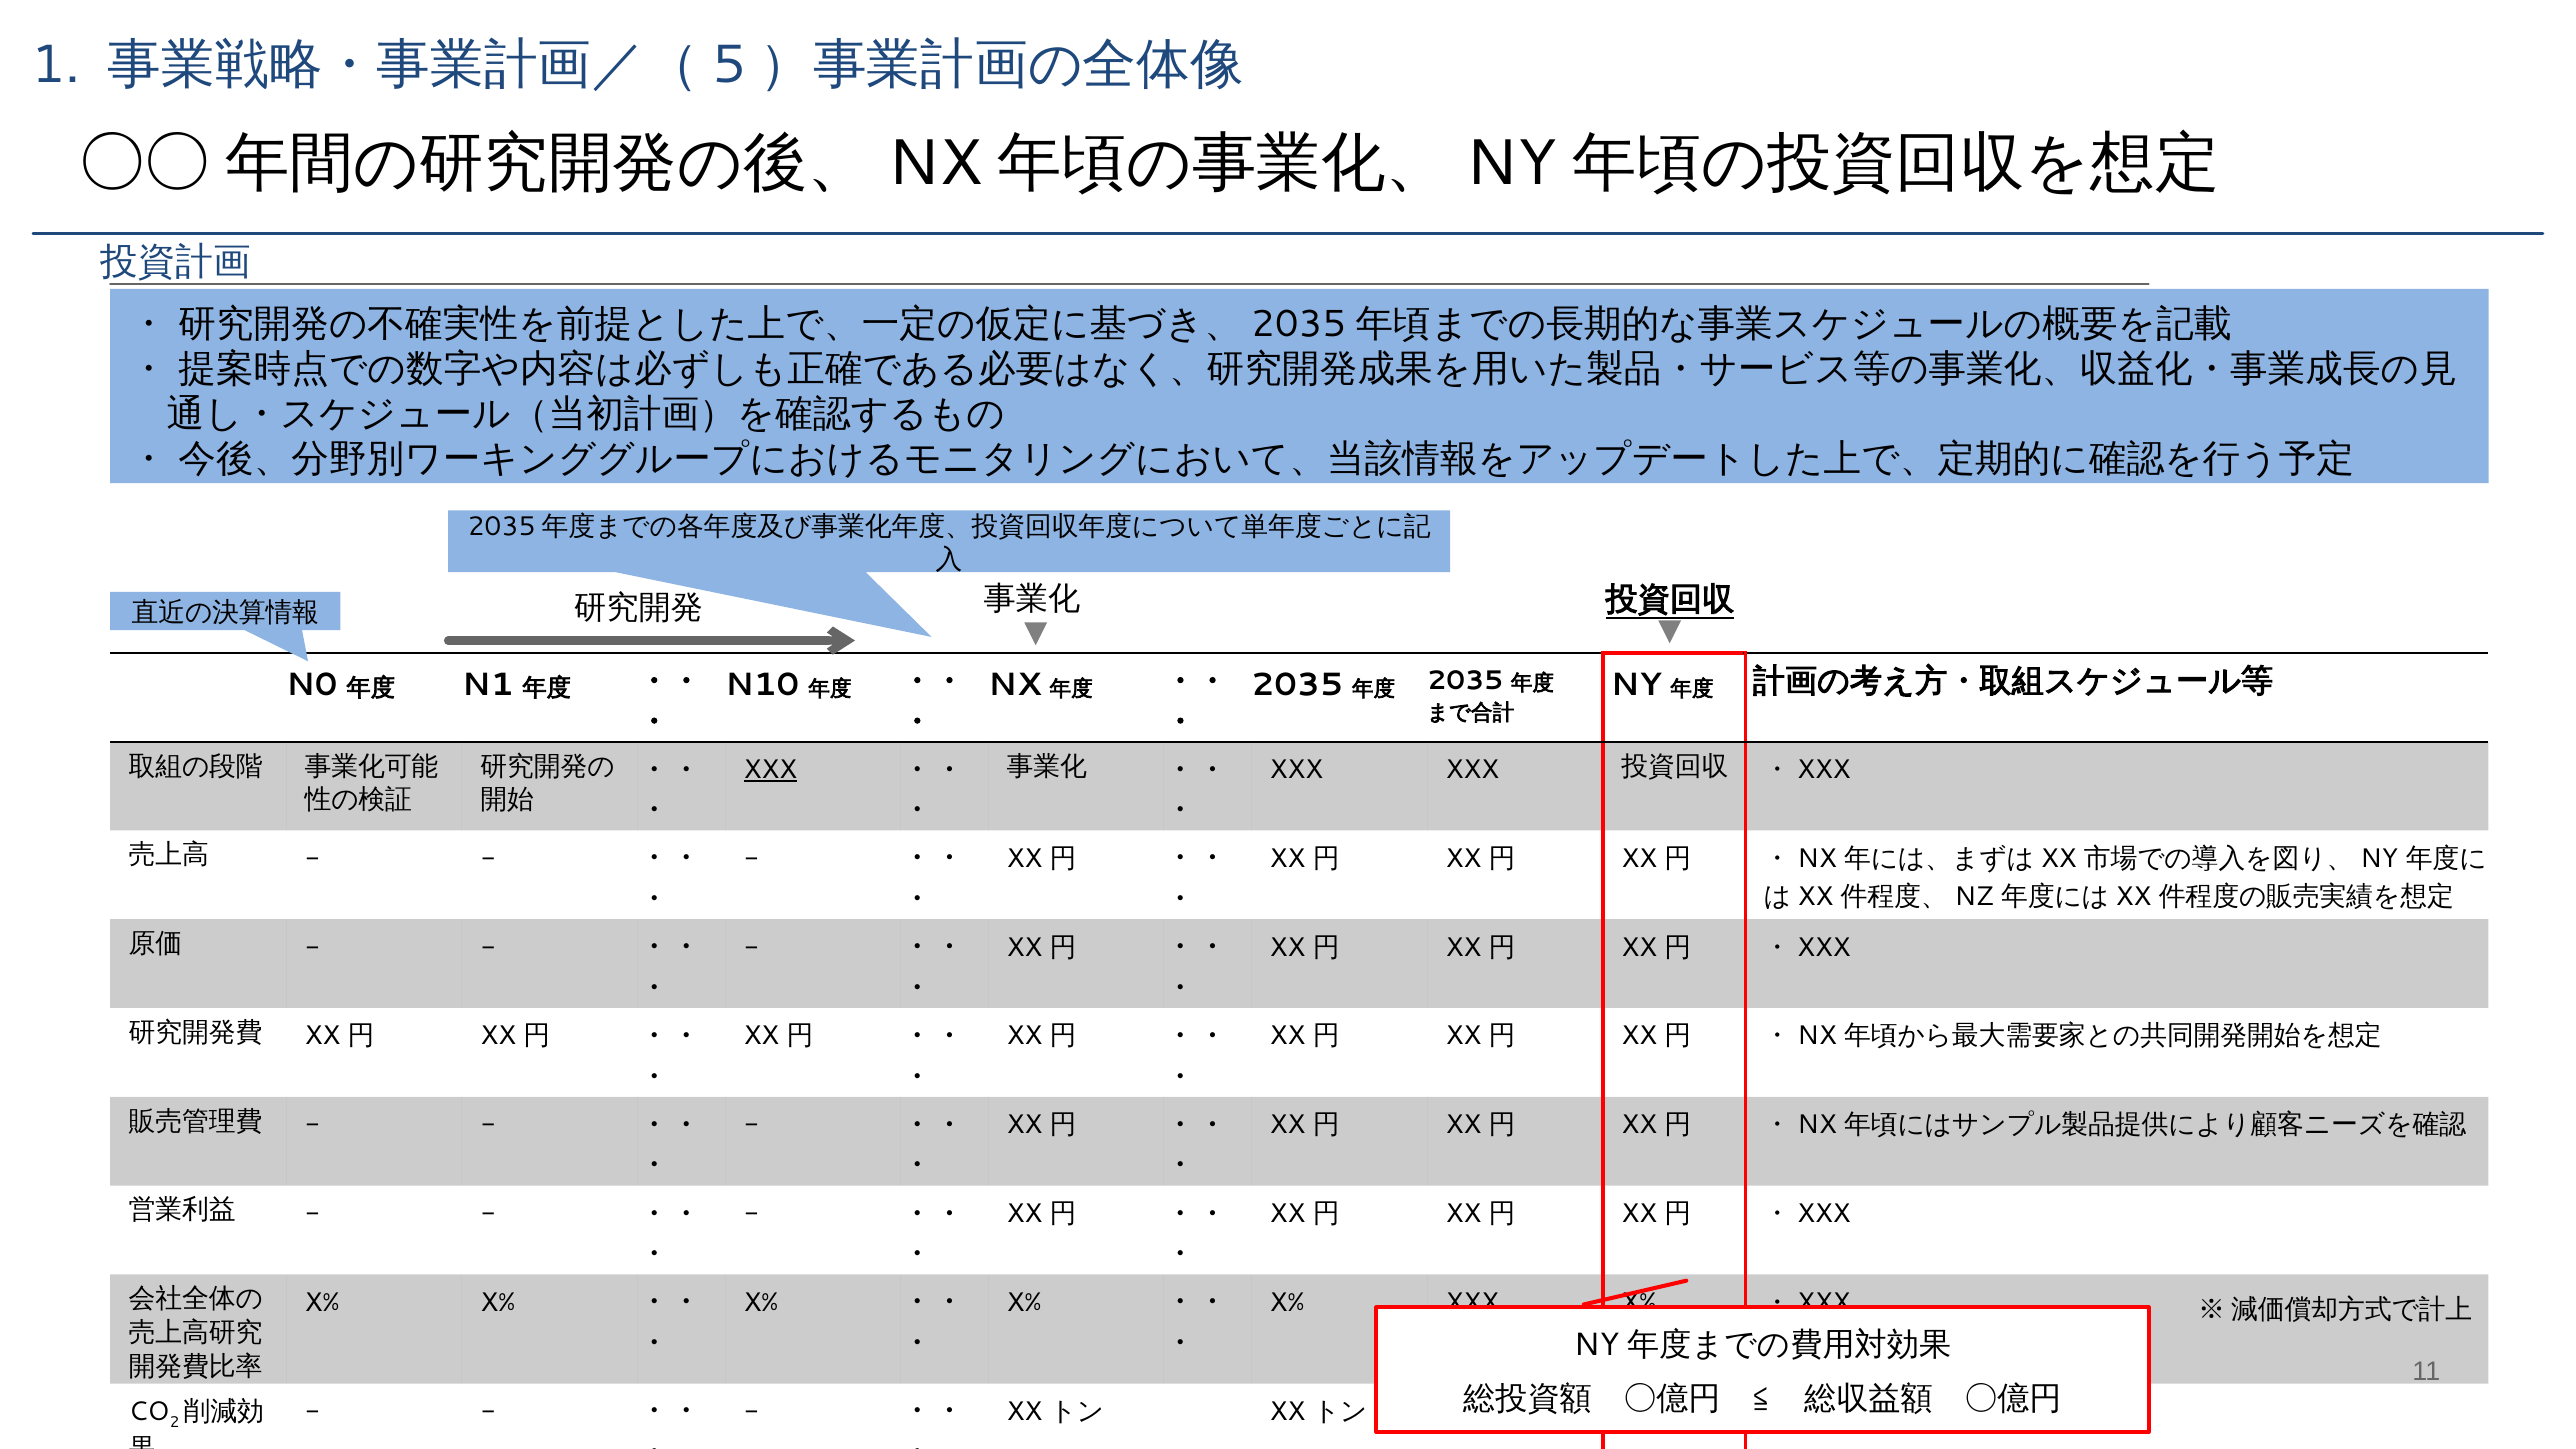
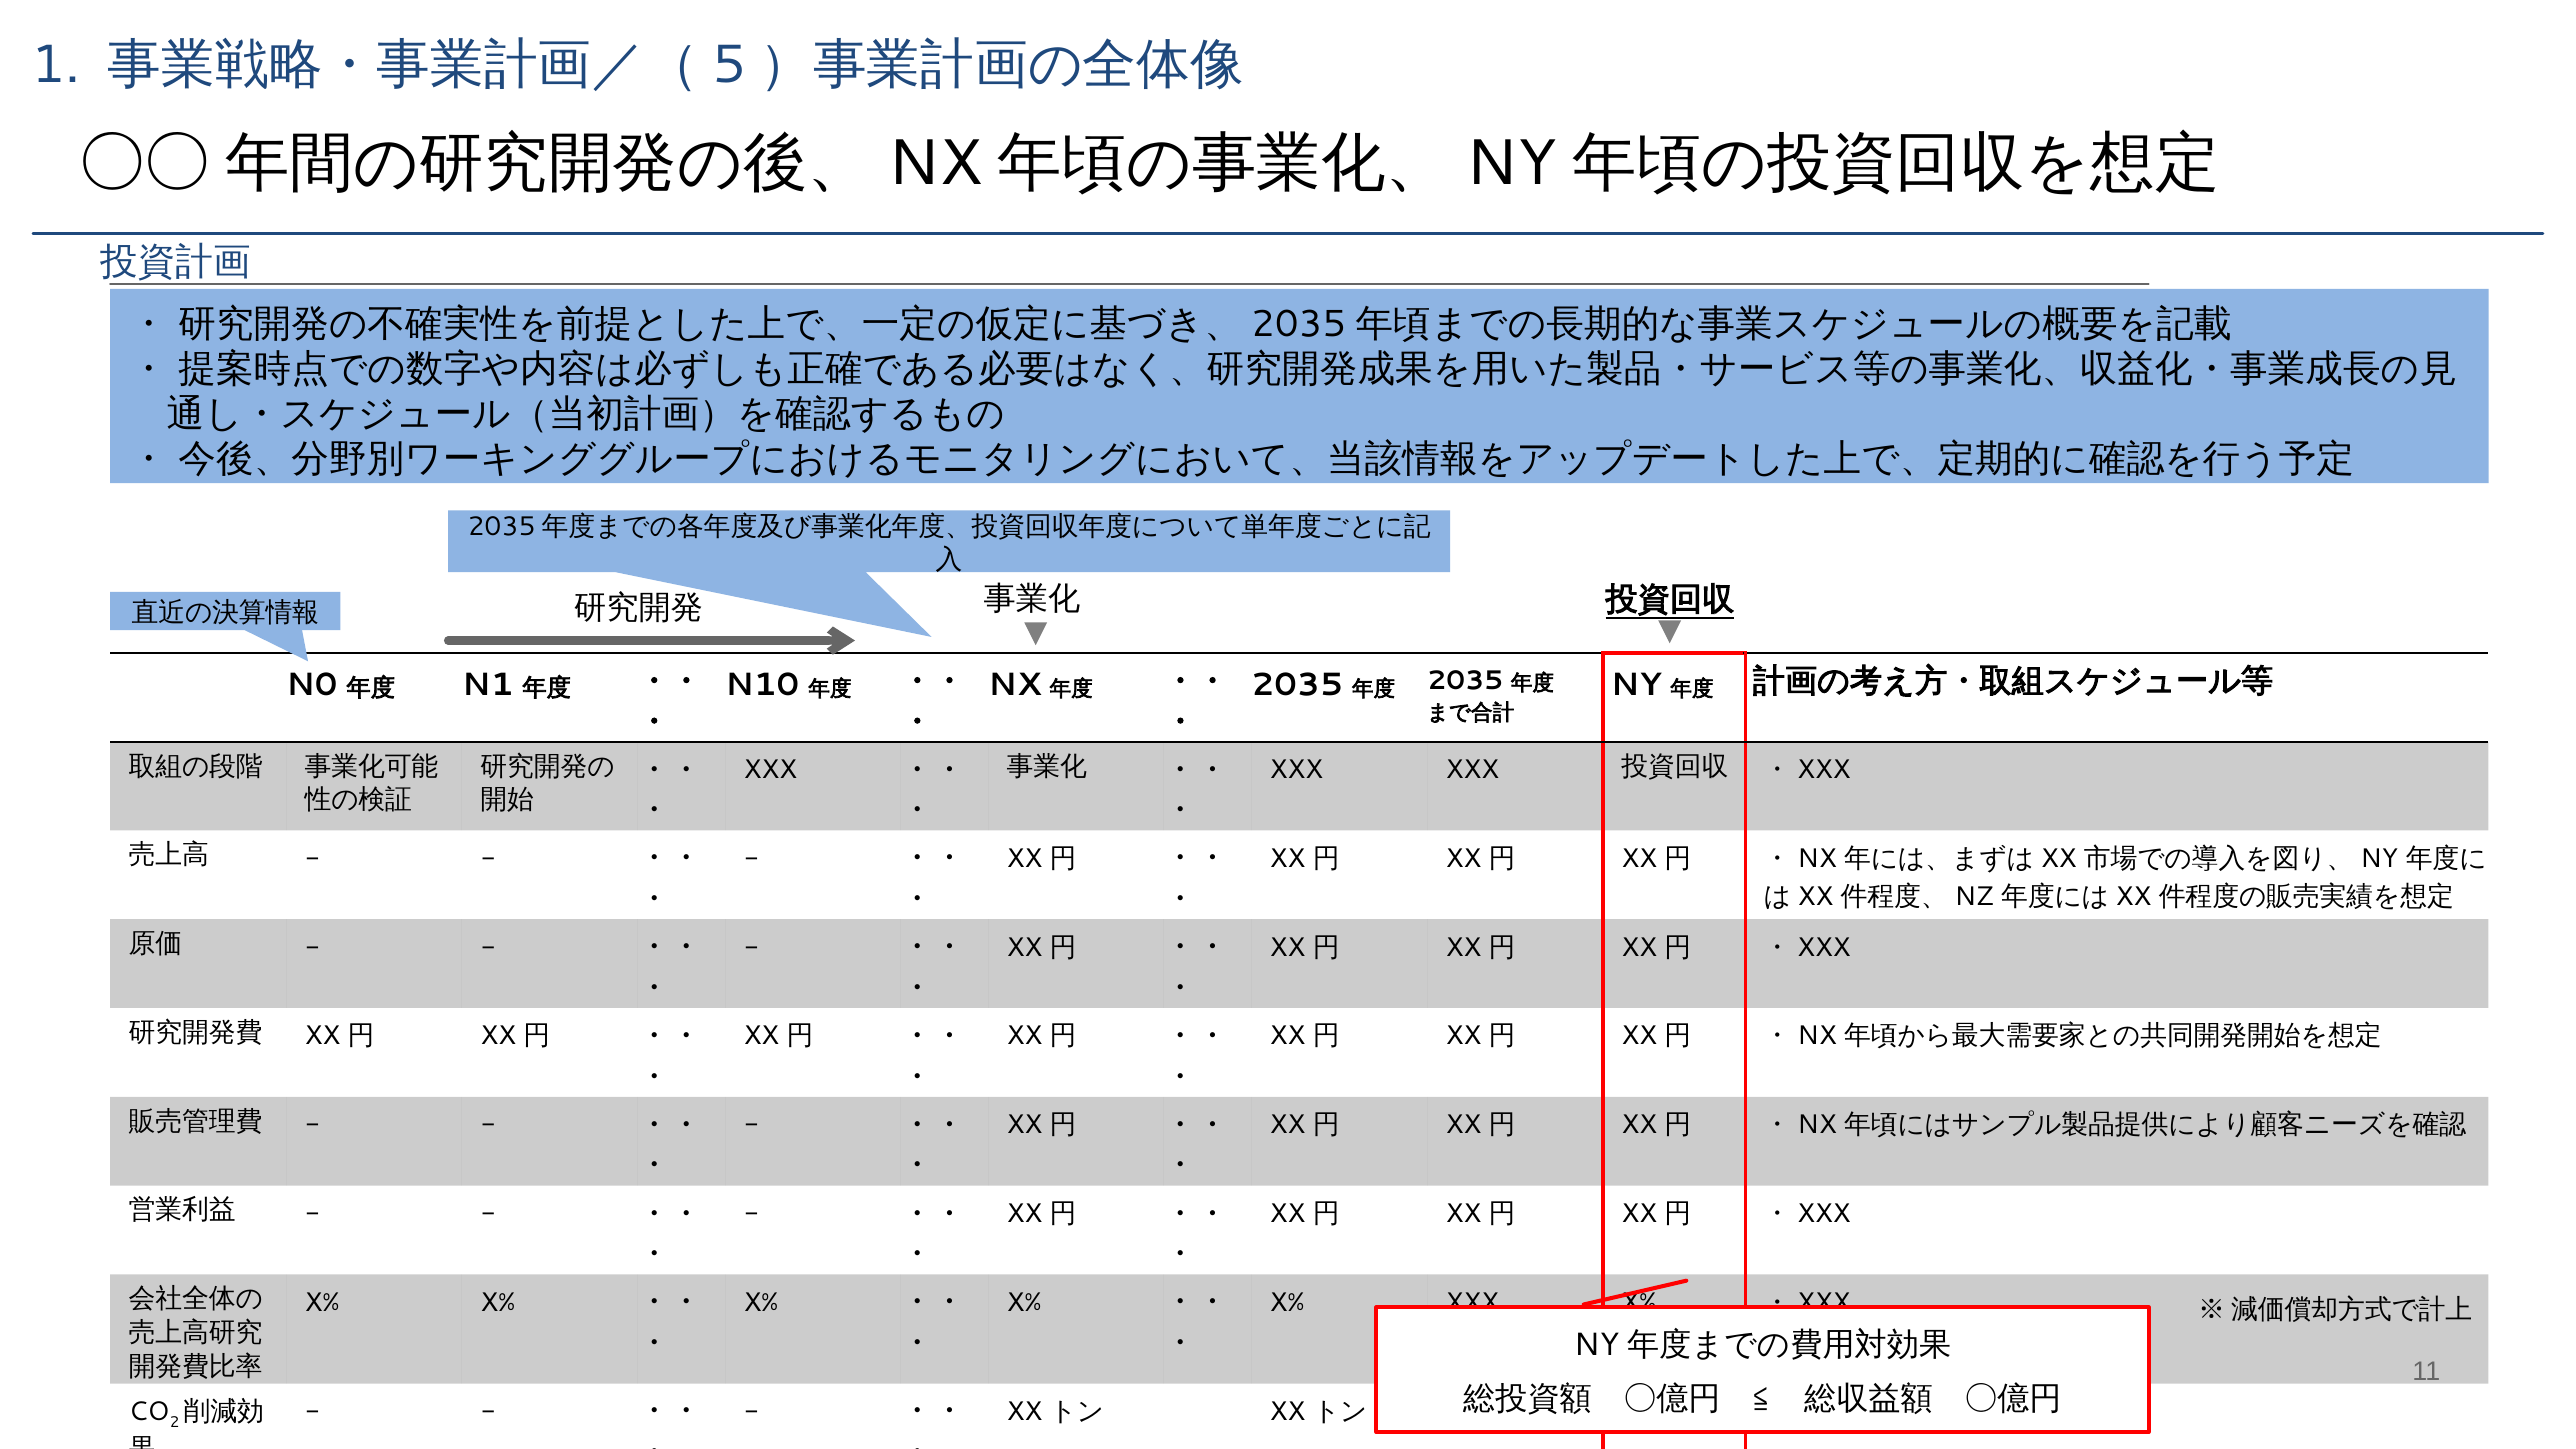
XXX at (770, 770) underline: present -> none
